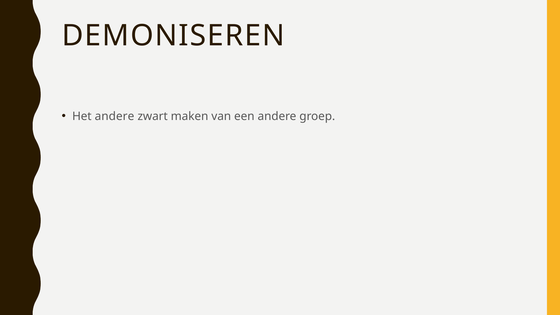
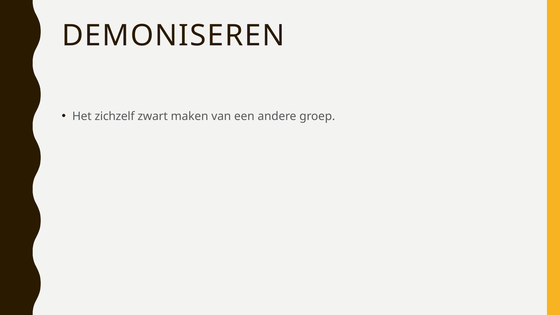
Het andere: andere -> zichzelf
